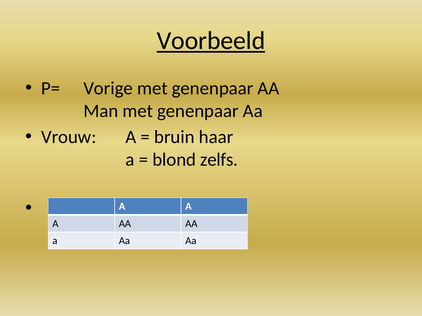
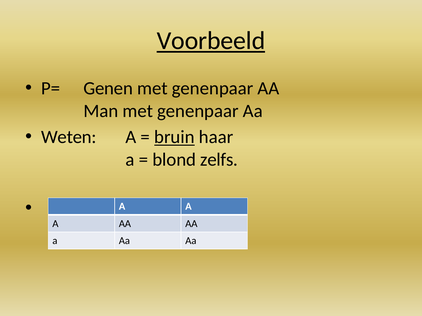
Vorige: Vorige -> Genen
Vrouw: Vrouw -> Weten
bruin underline: none -> present
